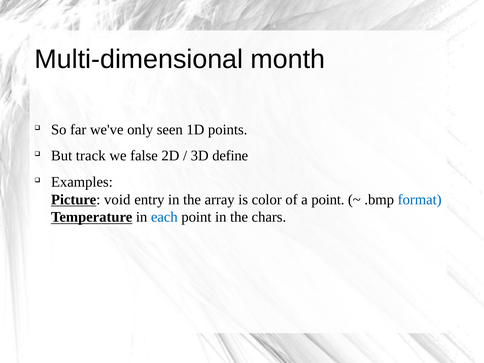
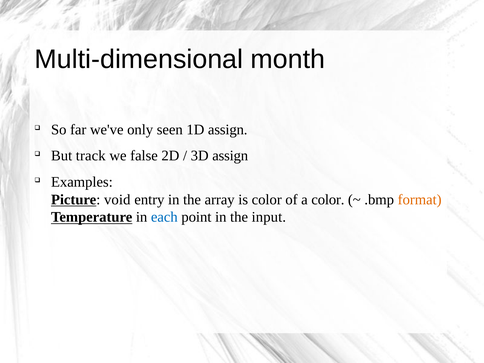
1D points: points -> assign
3D define: define -> assign
a point: point -> color
format colour: blue -> orange
chars: chars -> input
